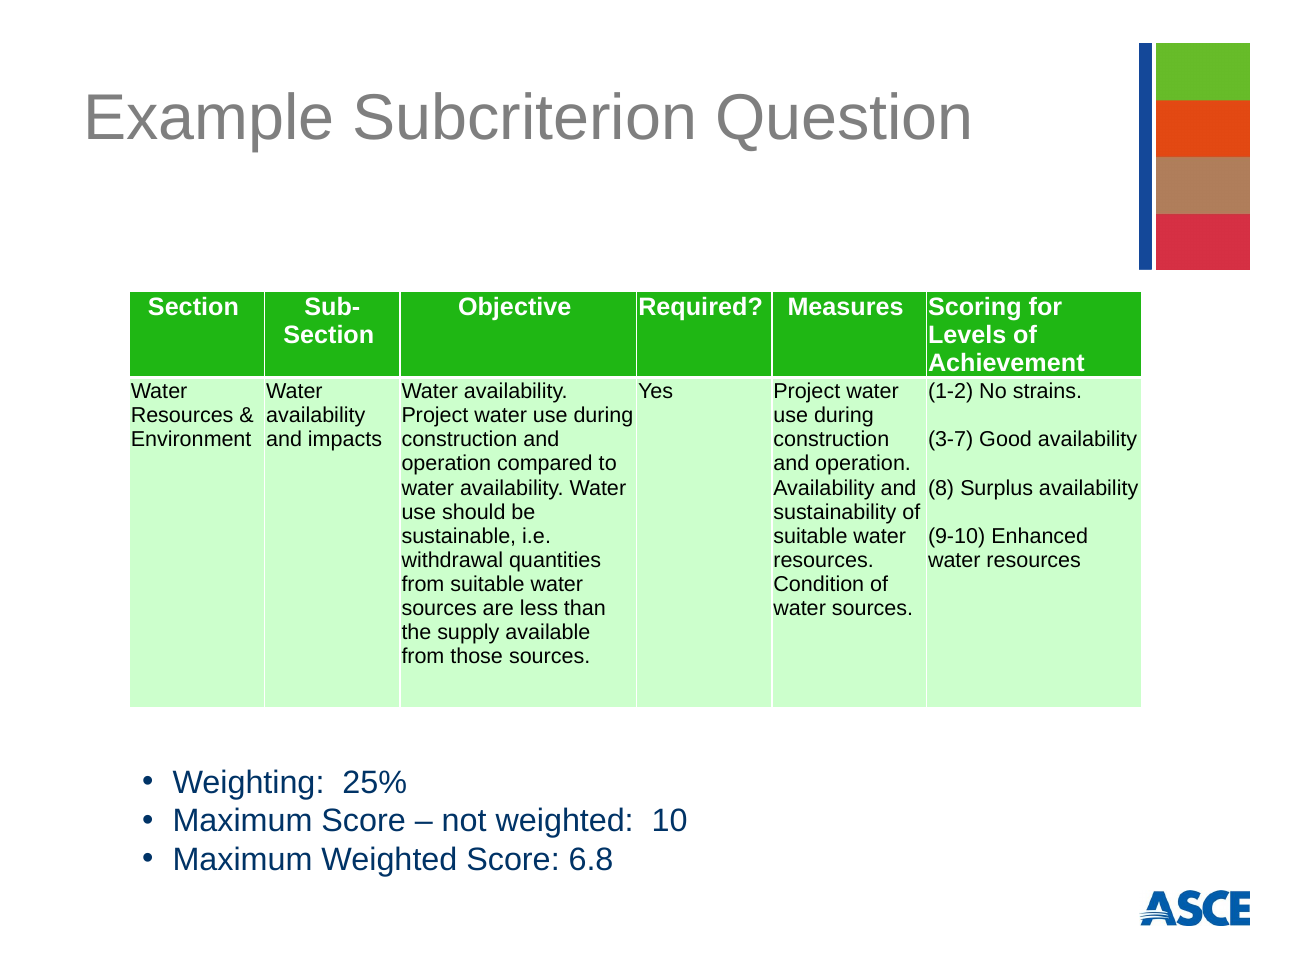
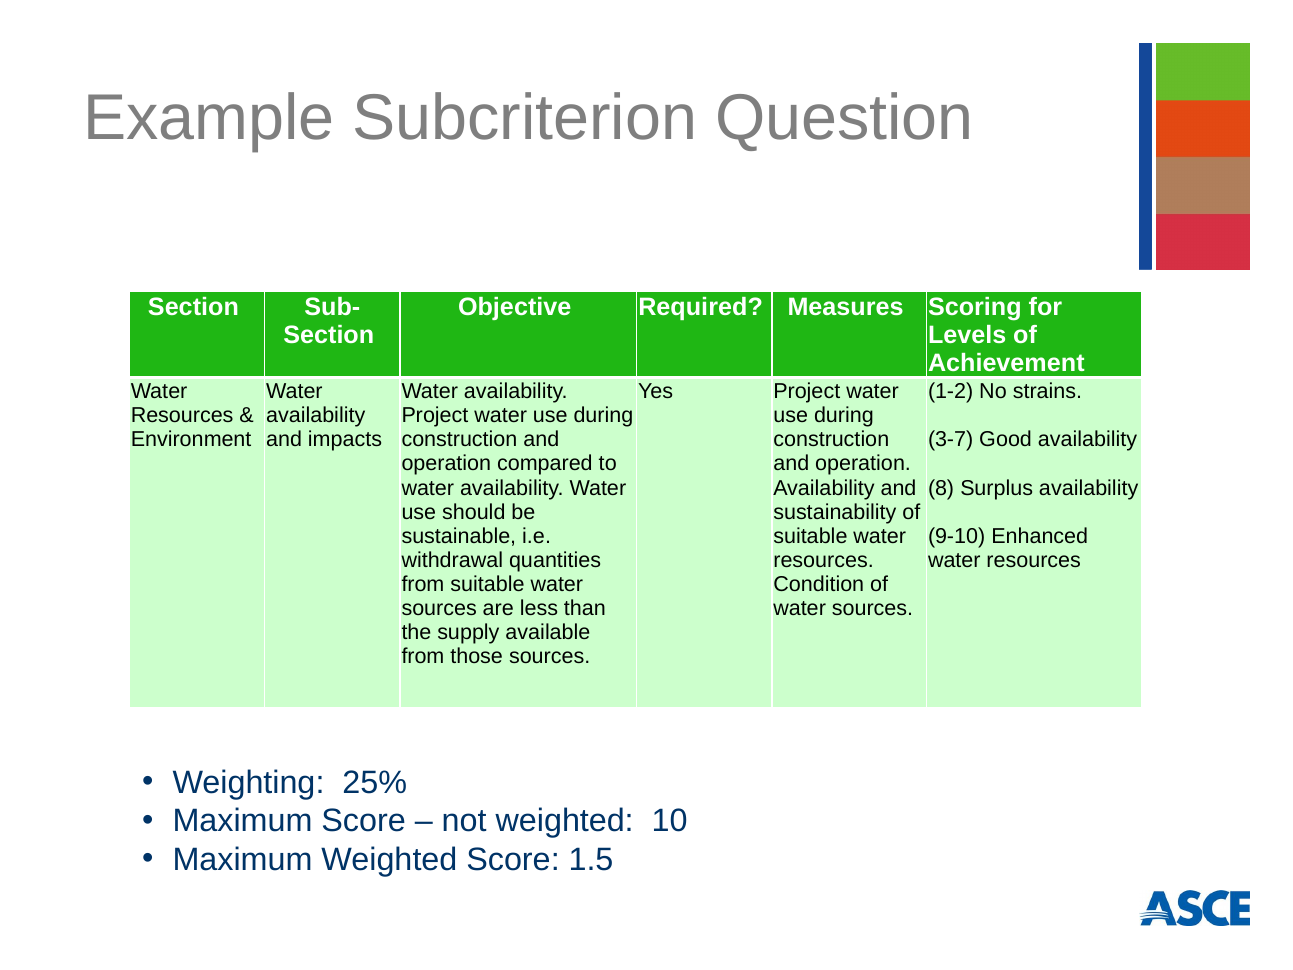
6.8: 6.8 -> 1.5
